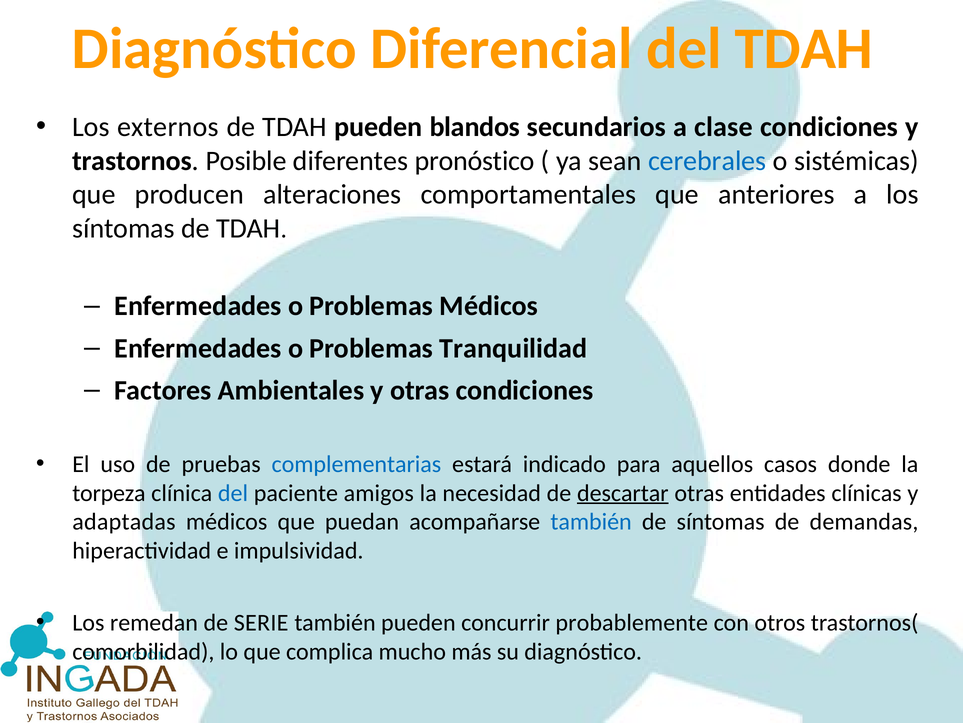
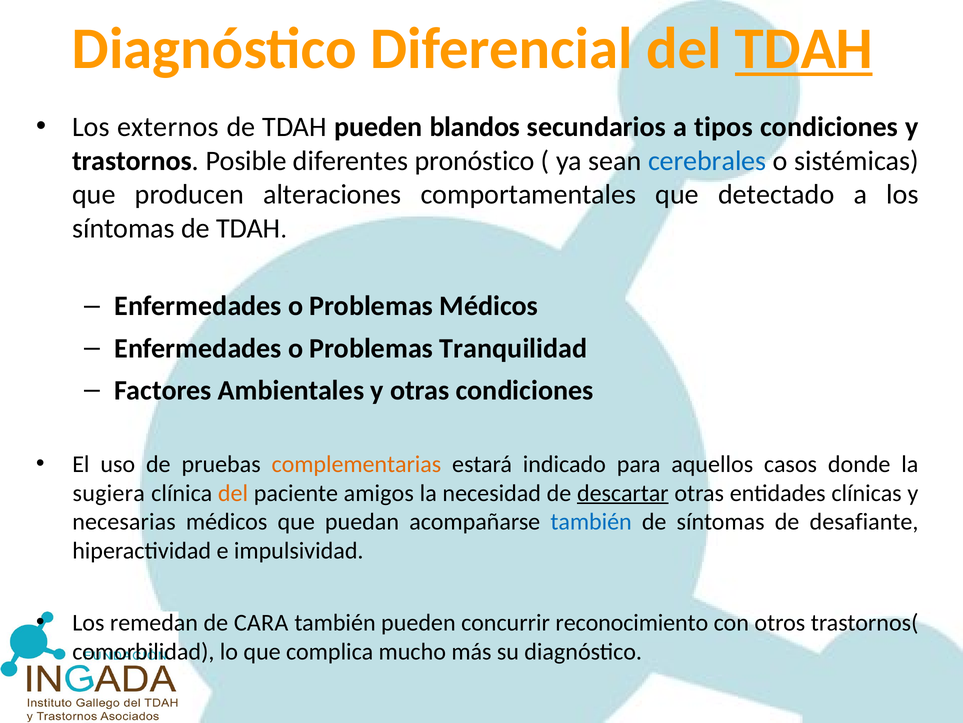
TDAH at (804, 49) underline: none -> present
clase: clase -> tipos
anteriores: anteriores -> detectado
complementarias colour: blue -> orange
torpeza: torpeza -> sugiera
del at (233, 493) colour: blue -> orange
adaptadas: adaptadas -> necesarias
demandas: demandas -> desafiante
SERIE: SERIE -> CARA
probablemente: probablemente -> reconocimiento
